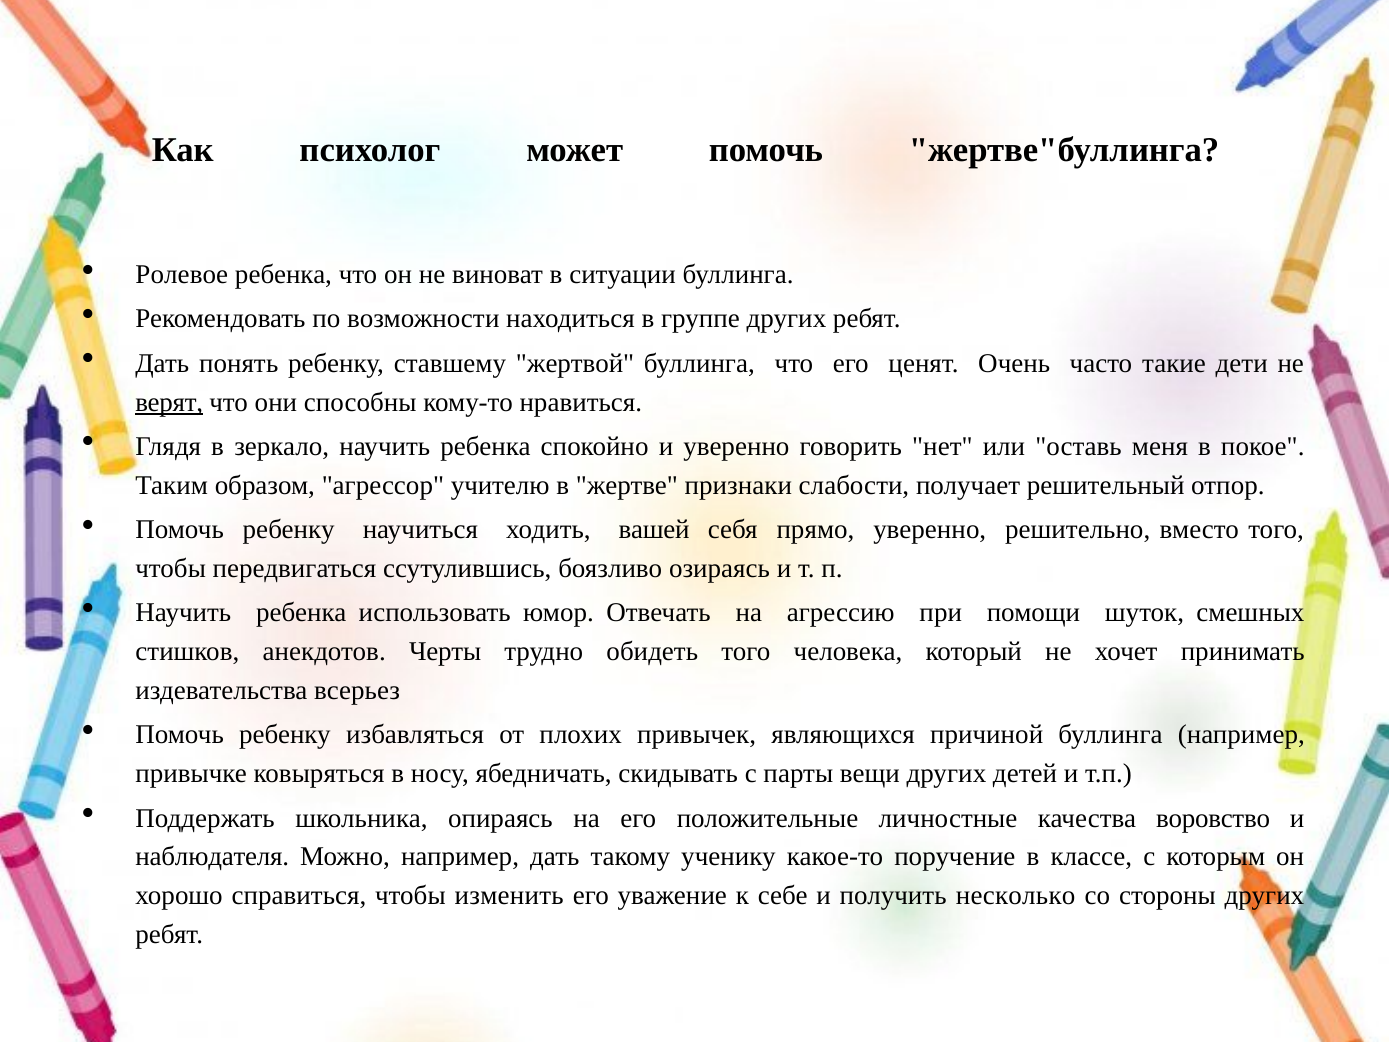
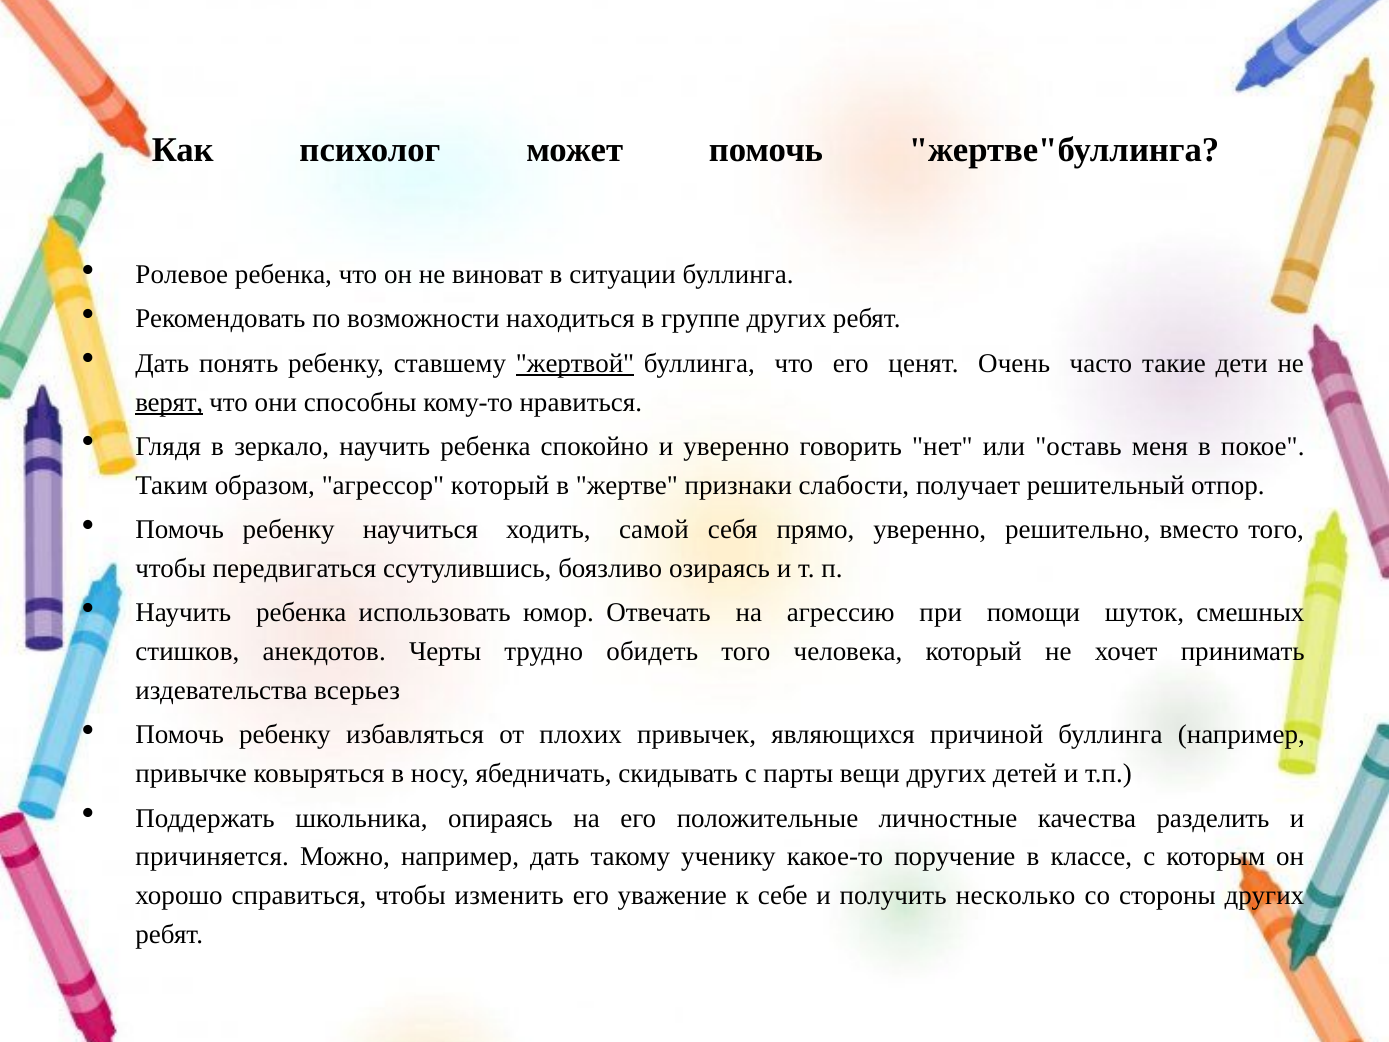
жертвой underline: none -> present
агрессор учителю: учителю -> который
вашей: вашей -> самой
воровство: воровство -> разделить
наблюдателя: наблюдателя -> причиняется
